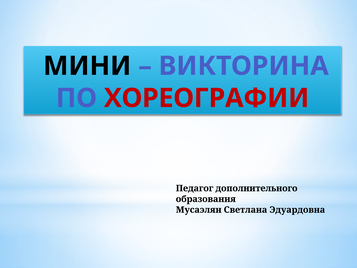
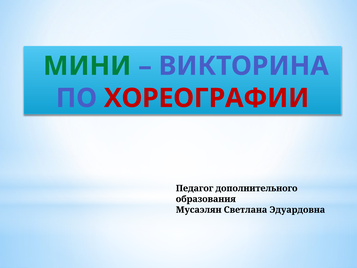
МИНИ colour: black -> green
